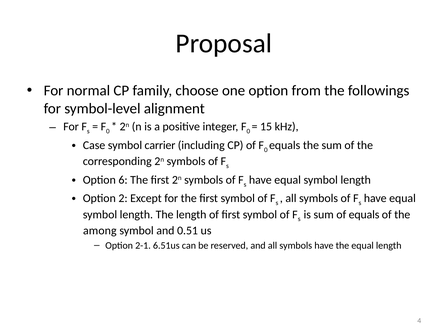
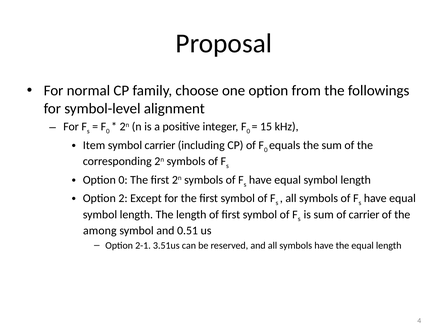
Case: Case -> Item
Option 6: 6 -> 0
of equals: equals -> carrier
6.51us: 6.51us -> 3.51us
